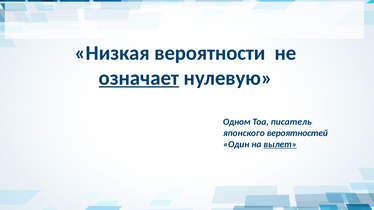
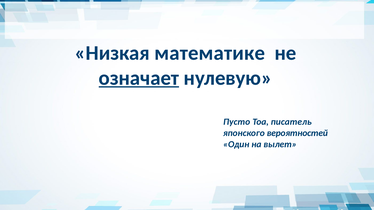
вероятности: вероятности -> математике
Одном: Одном -> Пусто
вылет underline: present -> none
